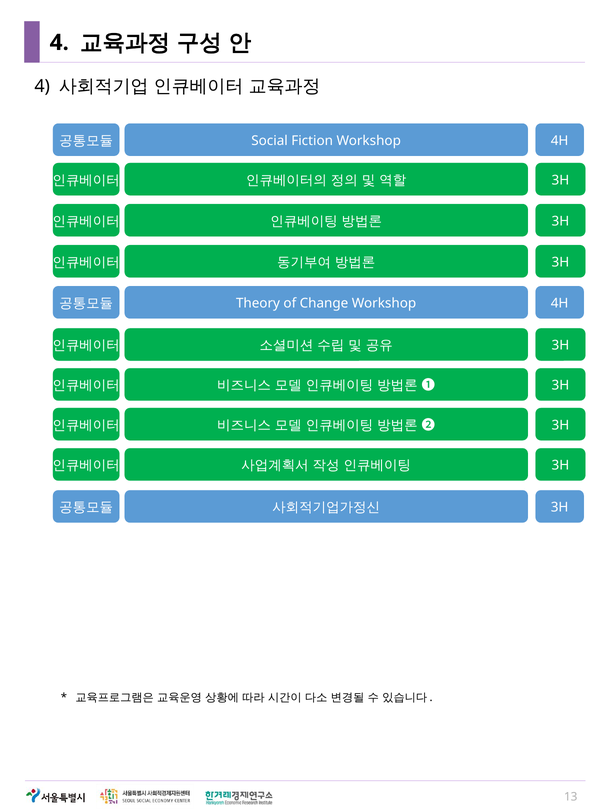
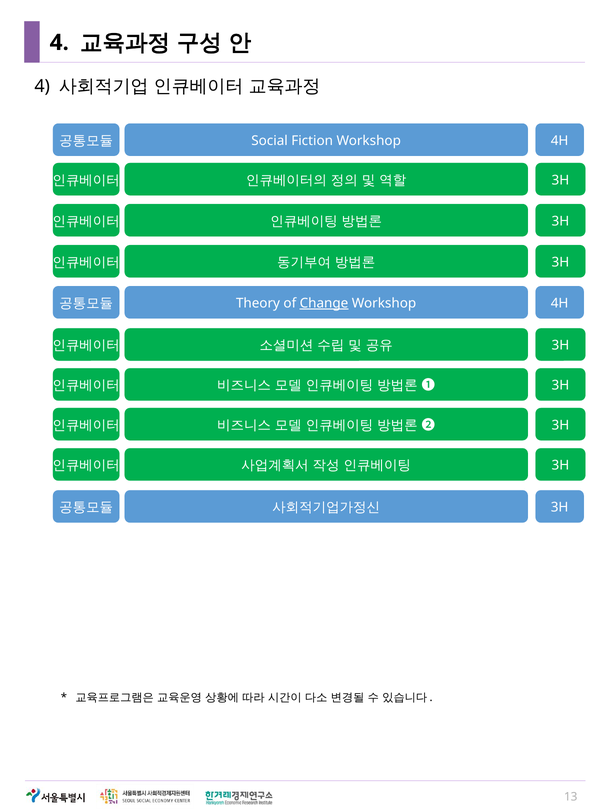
Change underline: none -> present
